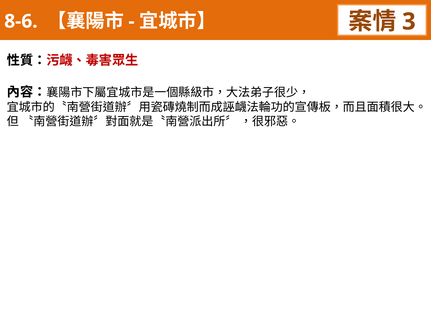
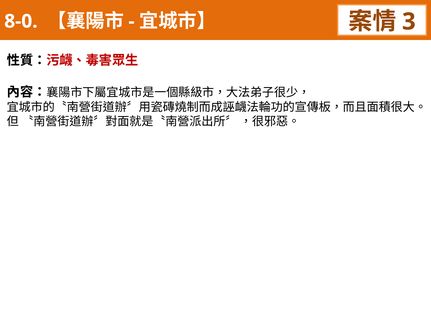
8-6: 8-6 -> 8-0
